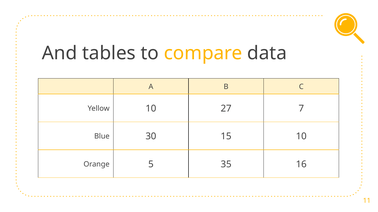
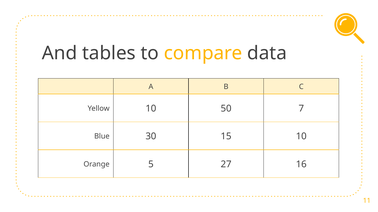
27: 27 -> 50
35: 35 -> 27
